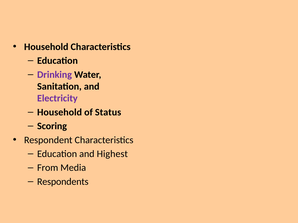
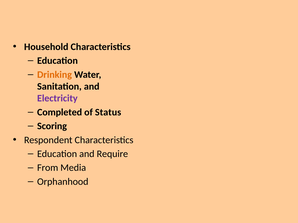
Drinking colour: purple -> orange
Household at (60, 112): Household -> Completed
Highest: Highest -> Require
Respondents: Respondents -> Orphanhood
